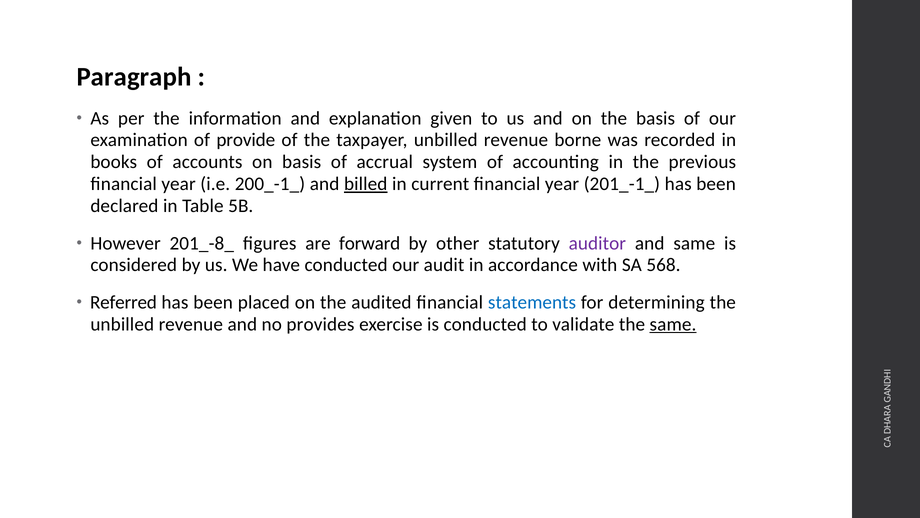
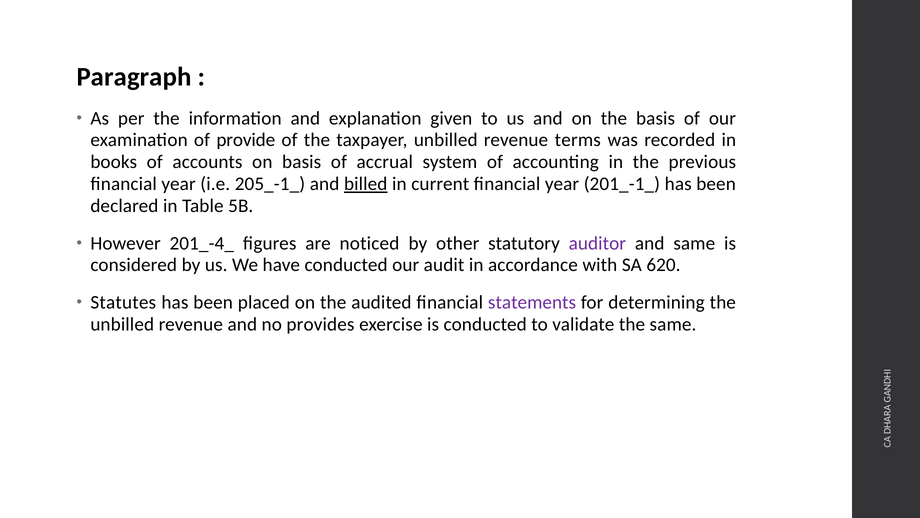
borne: borne -> terms
200_-1_: 200_-1_ -> 205_-1_
201_-8_: 201_-8_ -> 201_-4_
forward: forward -> noticed
568: 568 -> 620
Referred: Referred -> Statutes
statements colour: blue -> purple
same at (673, 324) underline: present -> none
